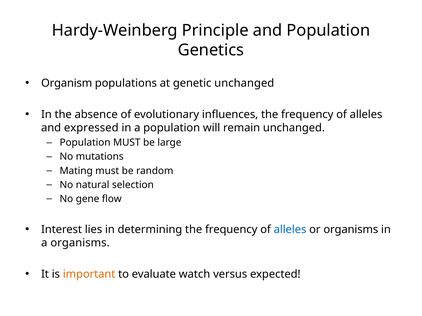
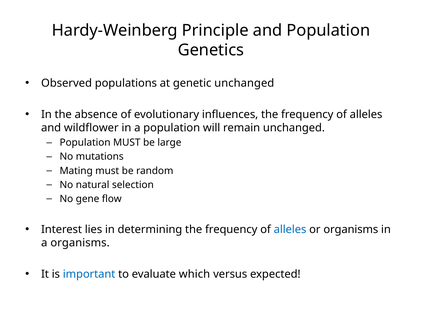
Organism: Organism -> Observed
expressed: expressed -> wildflower
important colour: orange -> blue
watch: watch -> which
